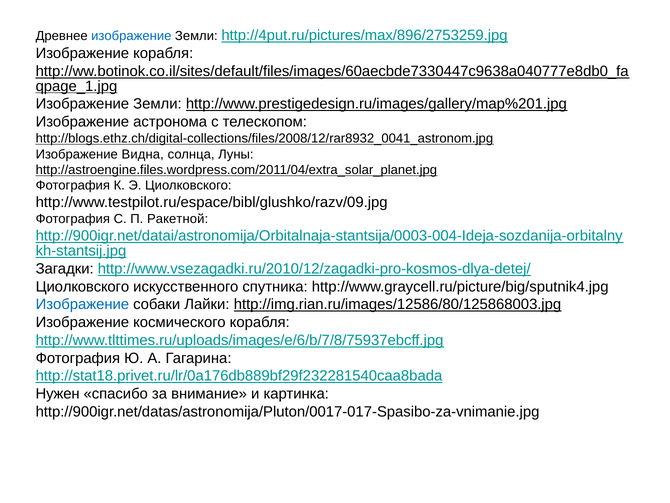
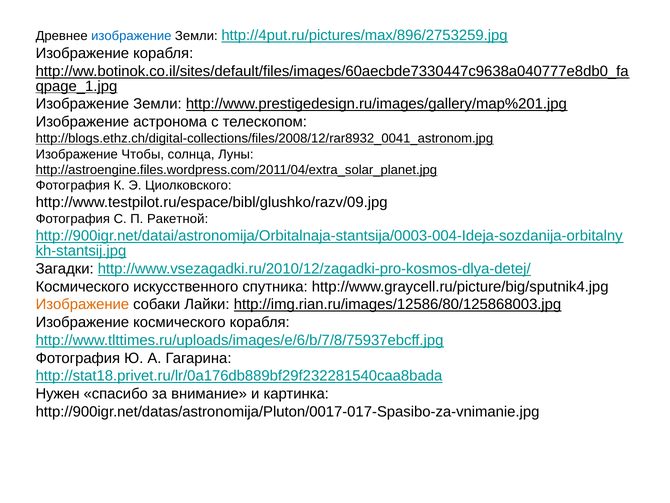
Видна: Видна -> Чтобы
Циолковского at (82, 286): Циолковского -> Космического
Изображение at (82, 304) colour: blue -> orange
